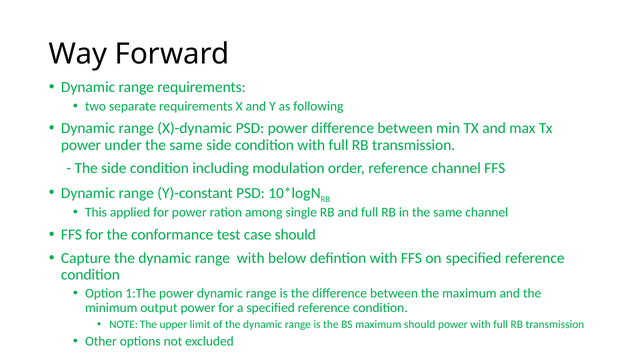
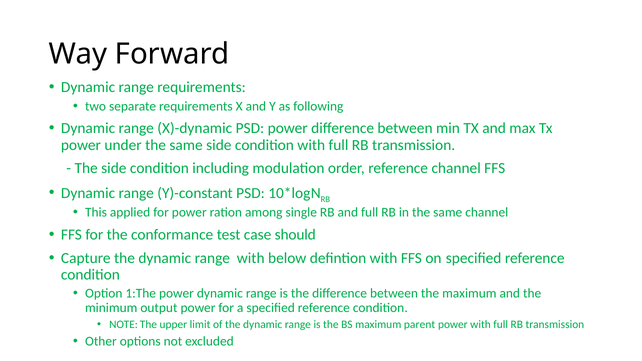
maximum should: should -> parent
